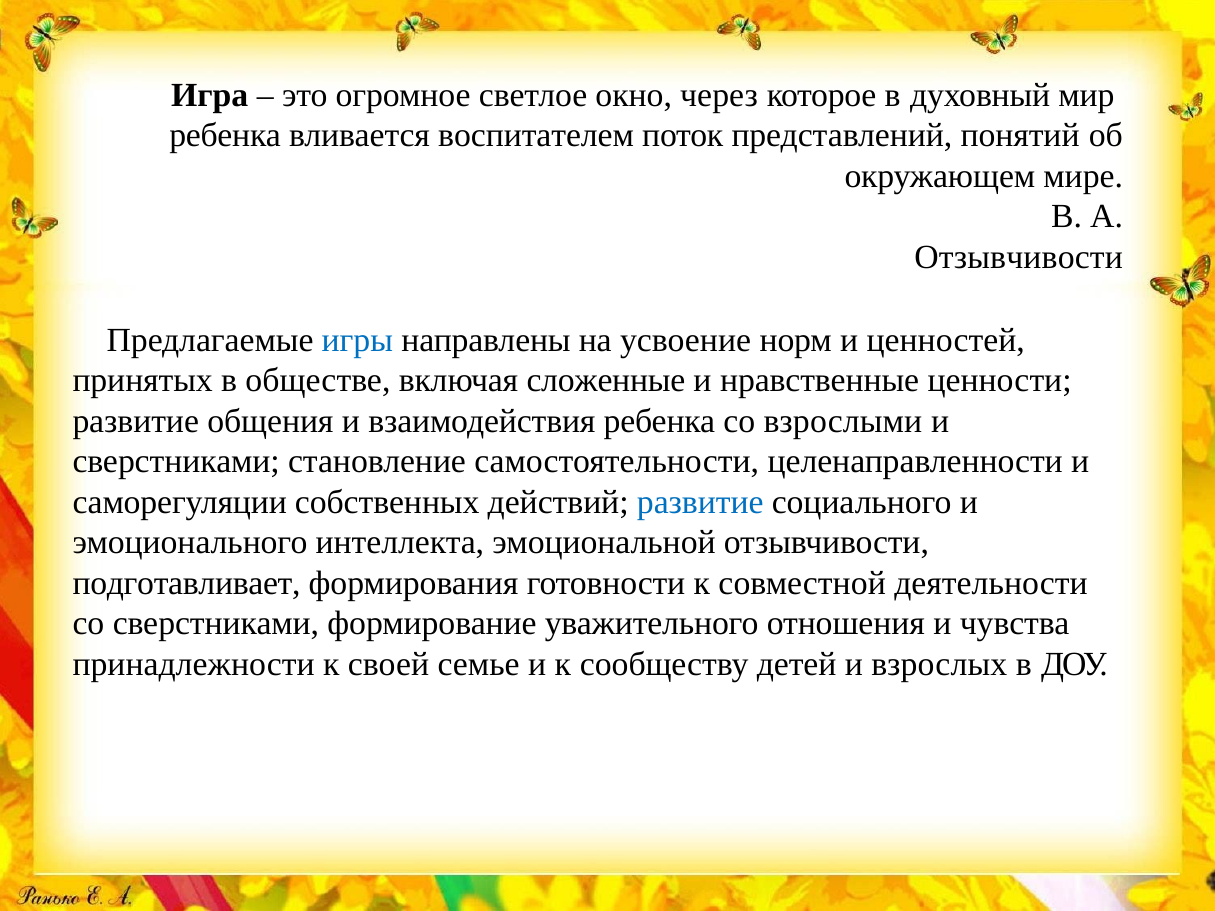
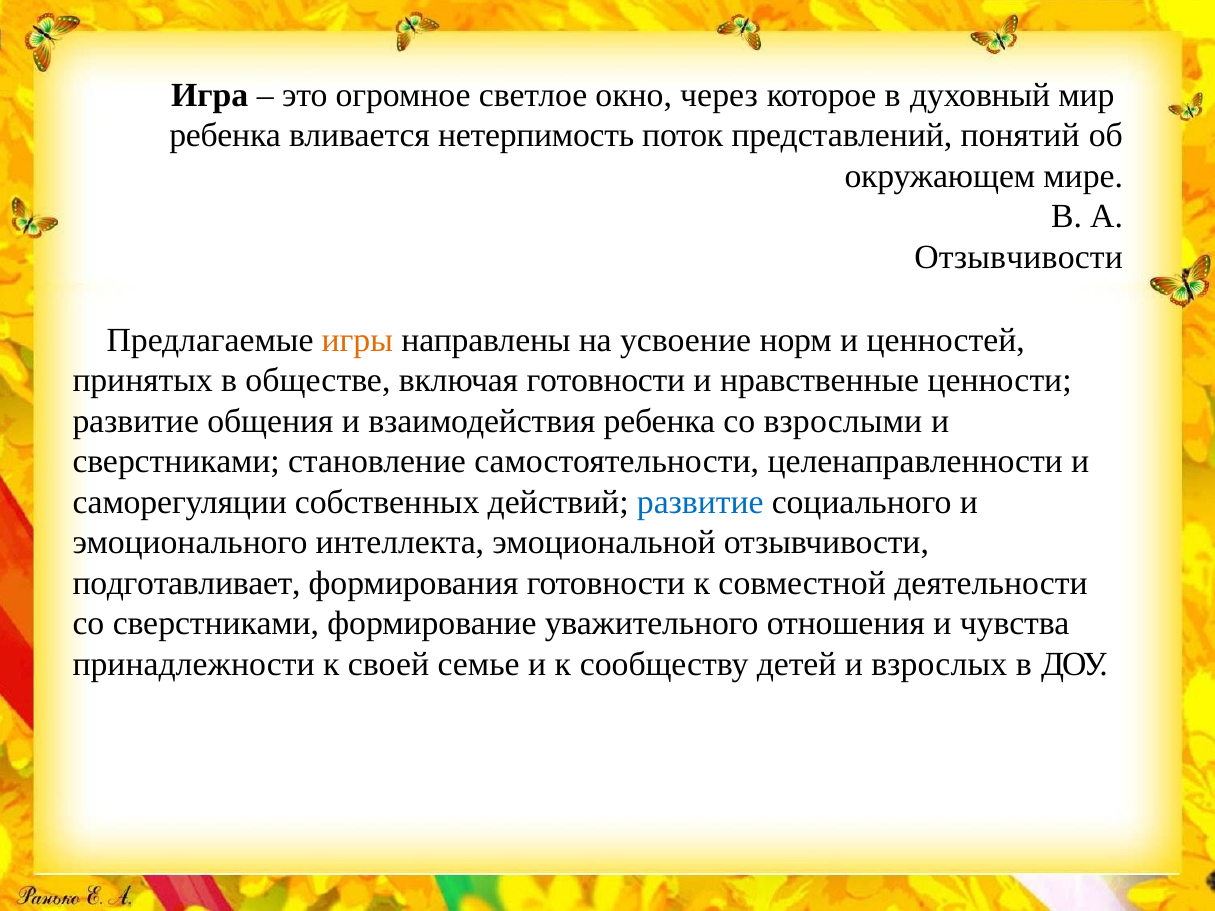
воспитателем: воспитателем -> нетерпимость
игры colour: blue -> orange
включая сложенные: сложенные -> готовности
